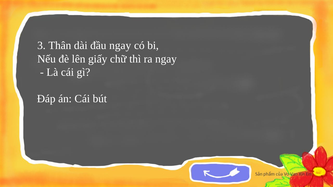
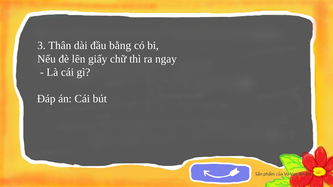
đầu ngay: ngay -> bằng
